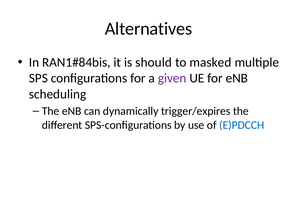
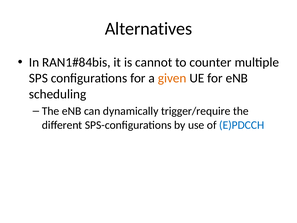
should: should -> cannot
masked: masked -> counter
given colour: purple -> orange
trigger/expires: trigger/expires -> trigger/require
